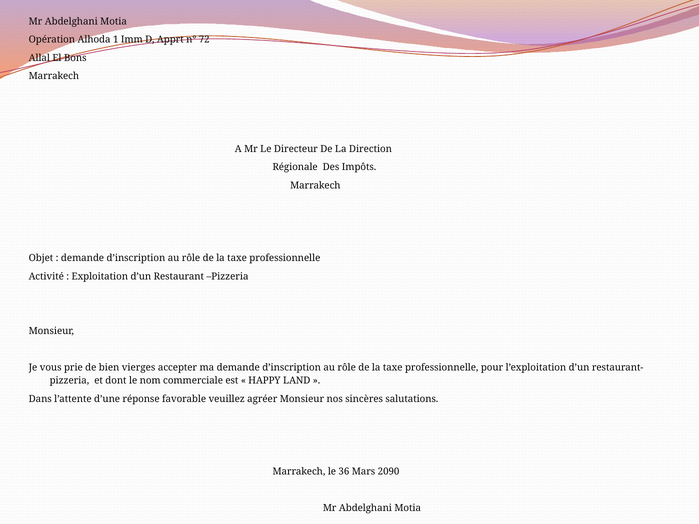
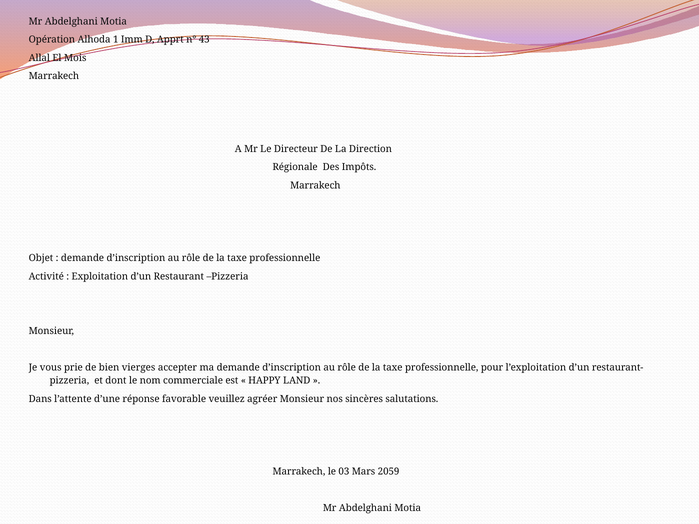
72: 72 -> 43
Bons: Bons -> Mois
36: 36 -> 03
2090: 2090 -> 2059
